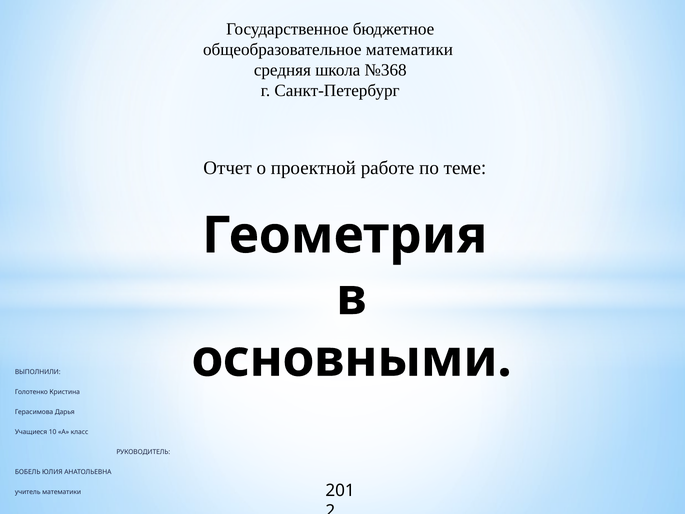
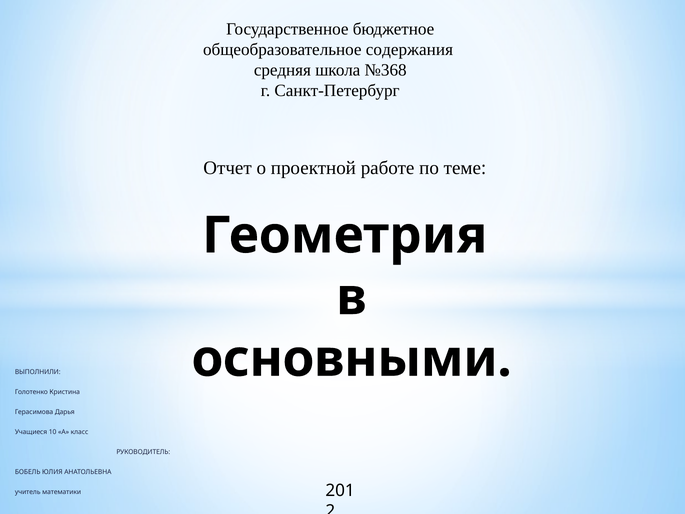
общеобразовательное математики: математики -> содержания
